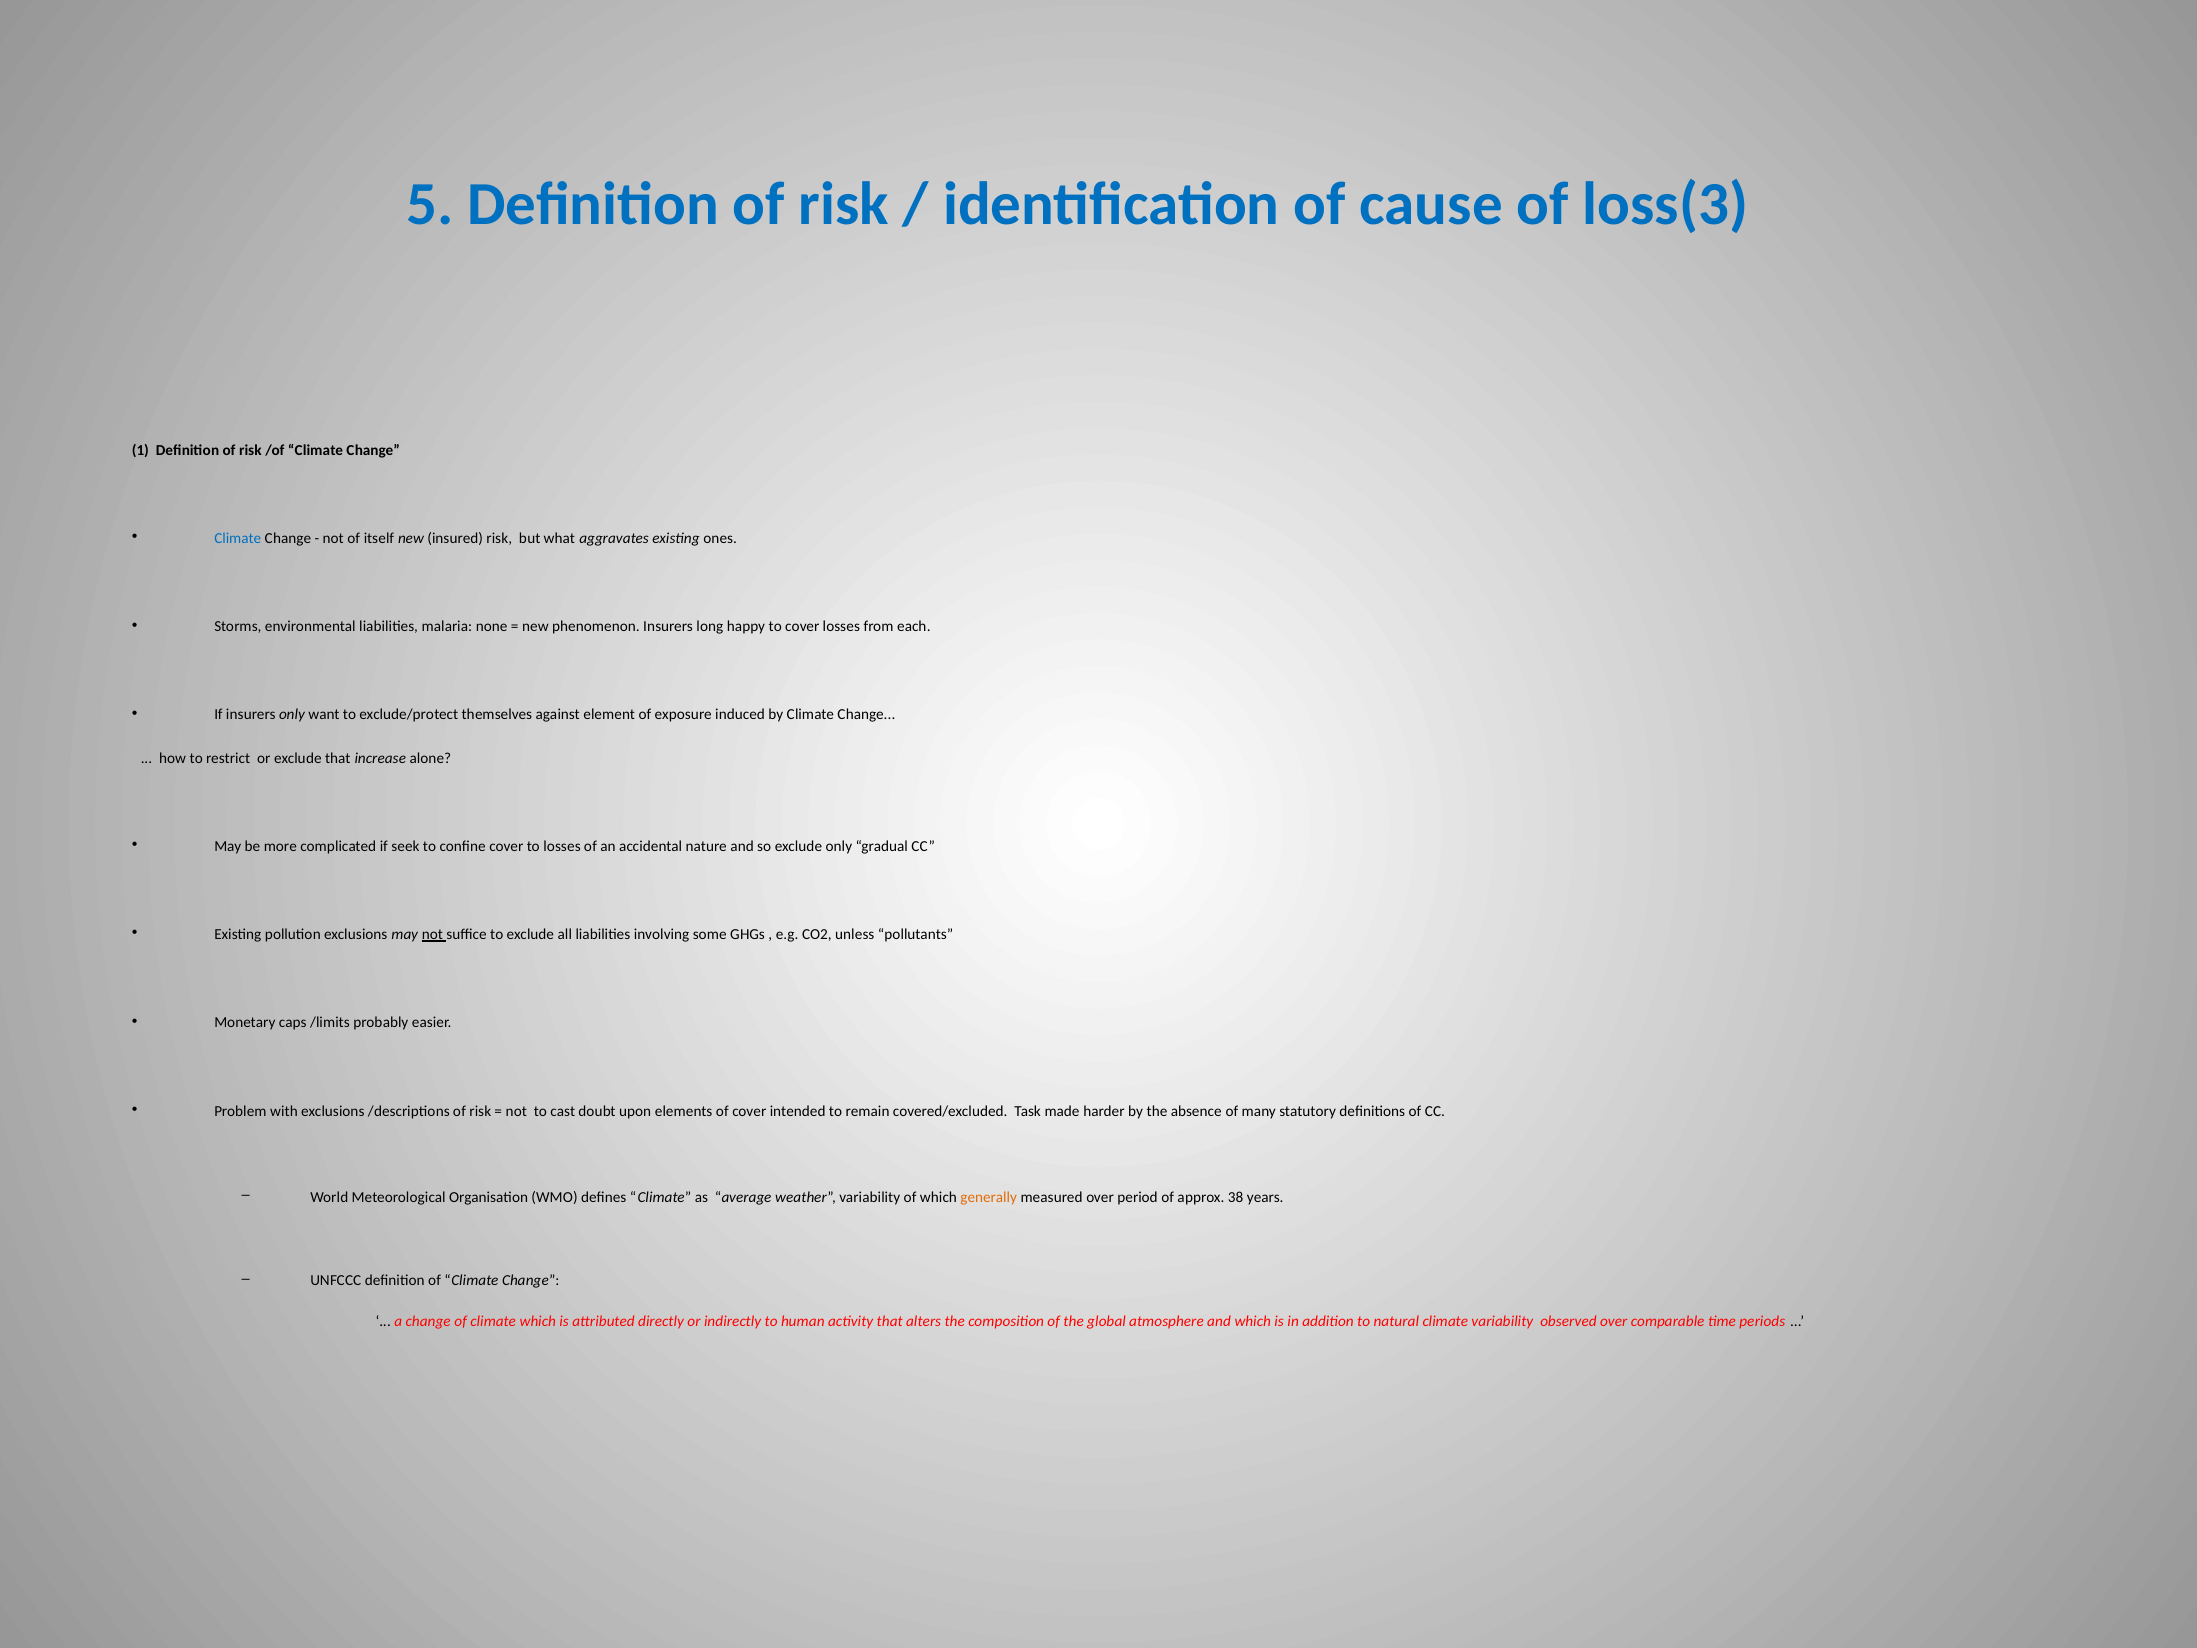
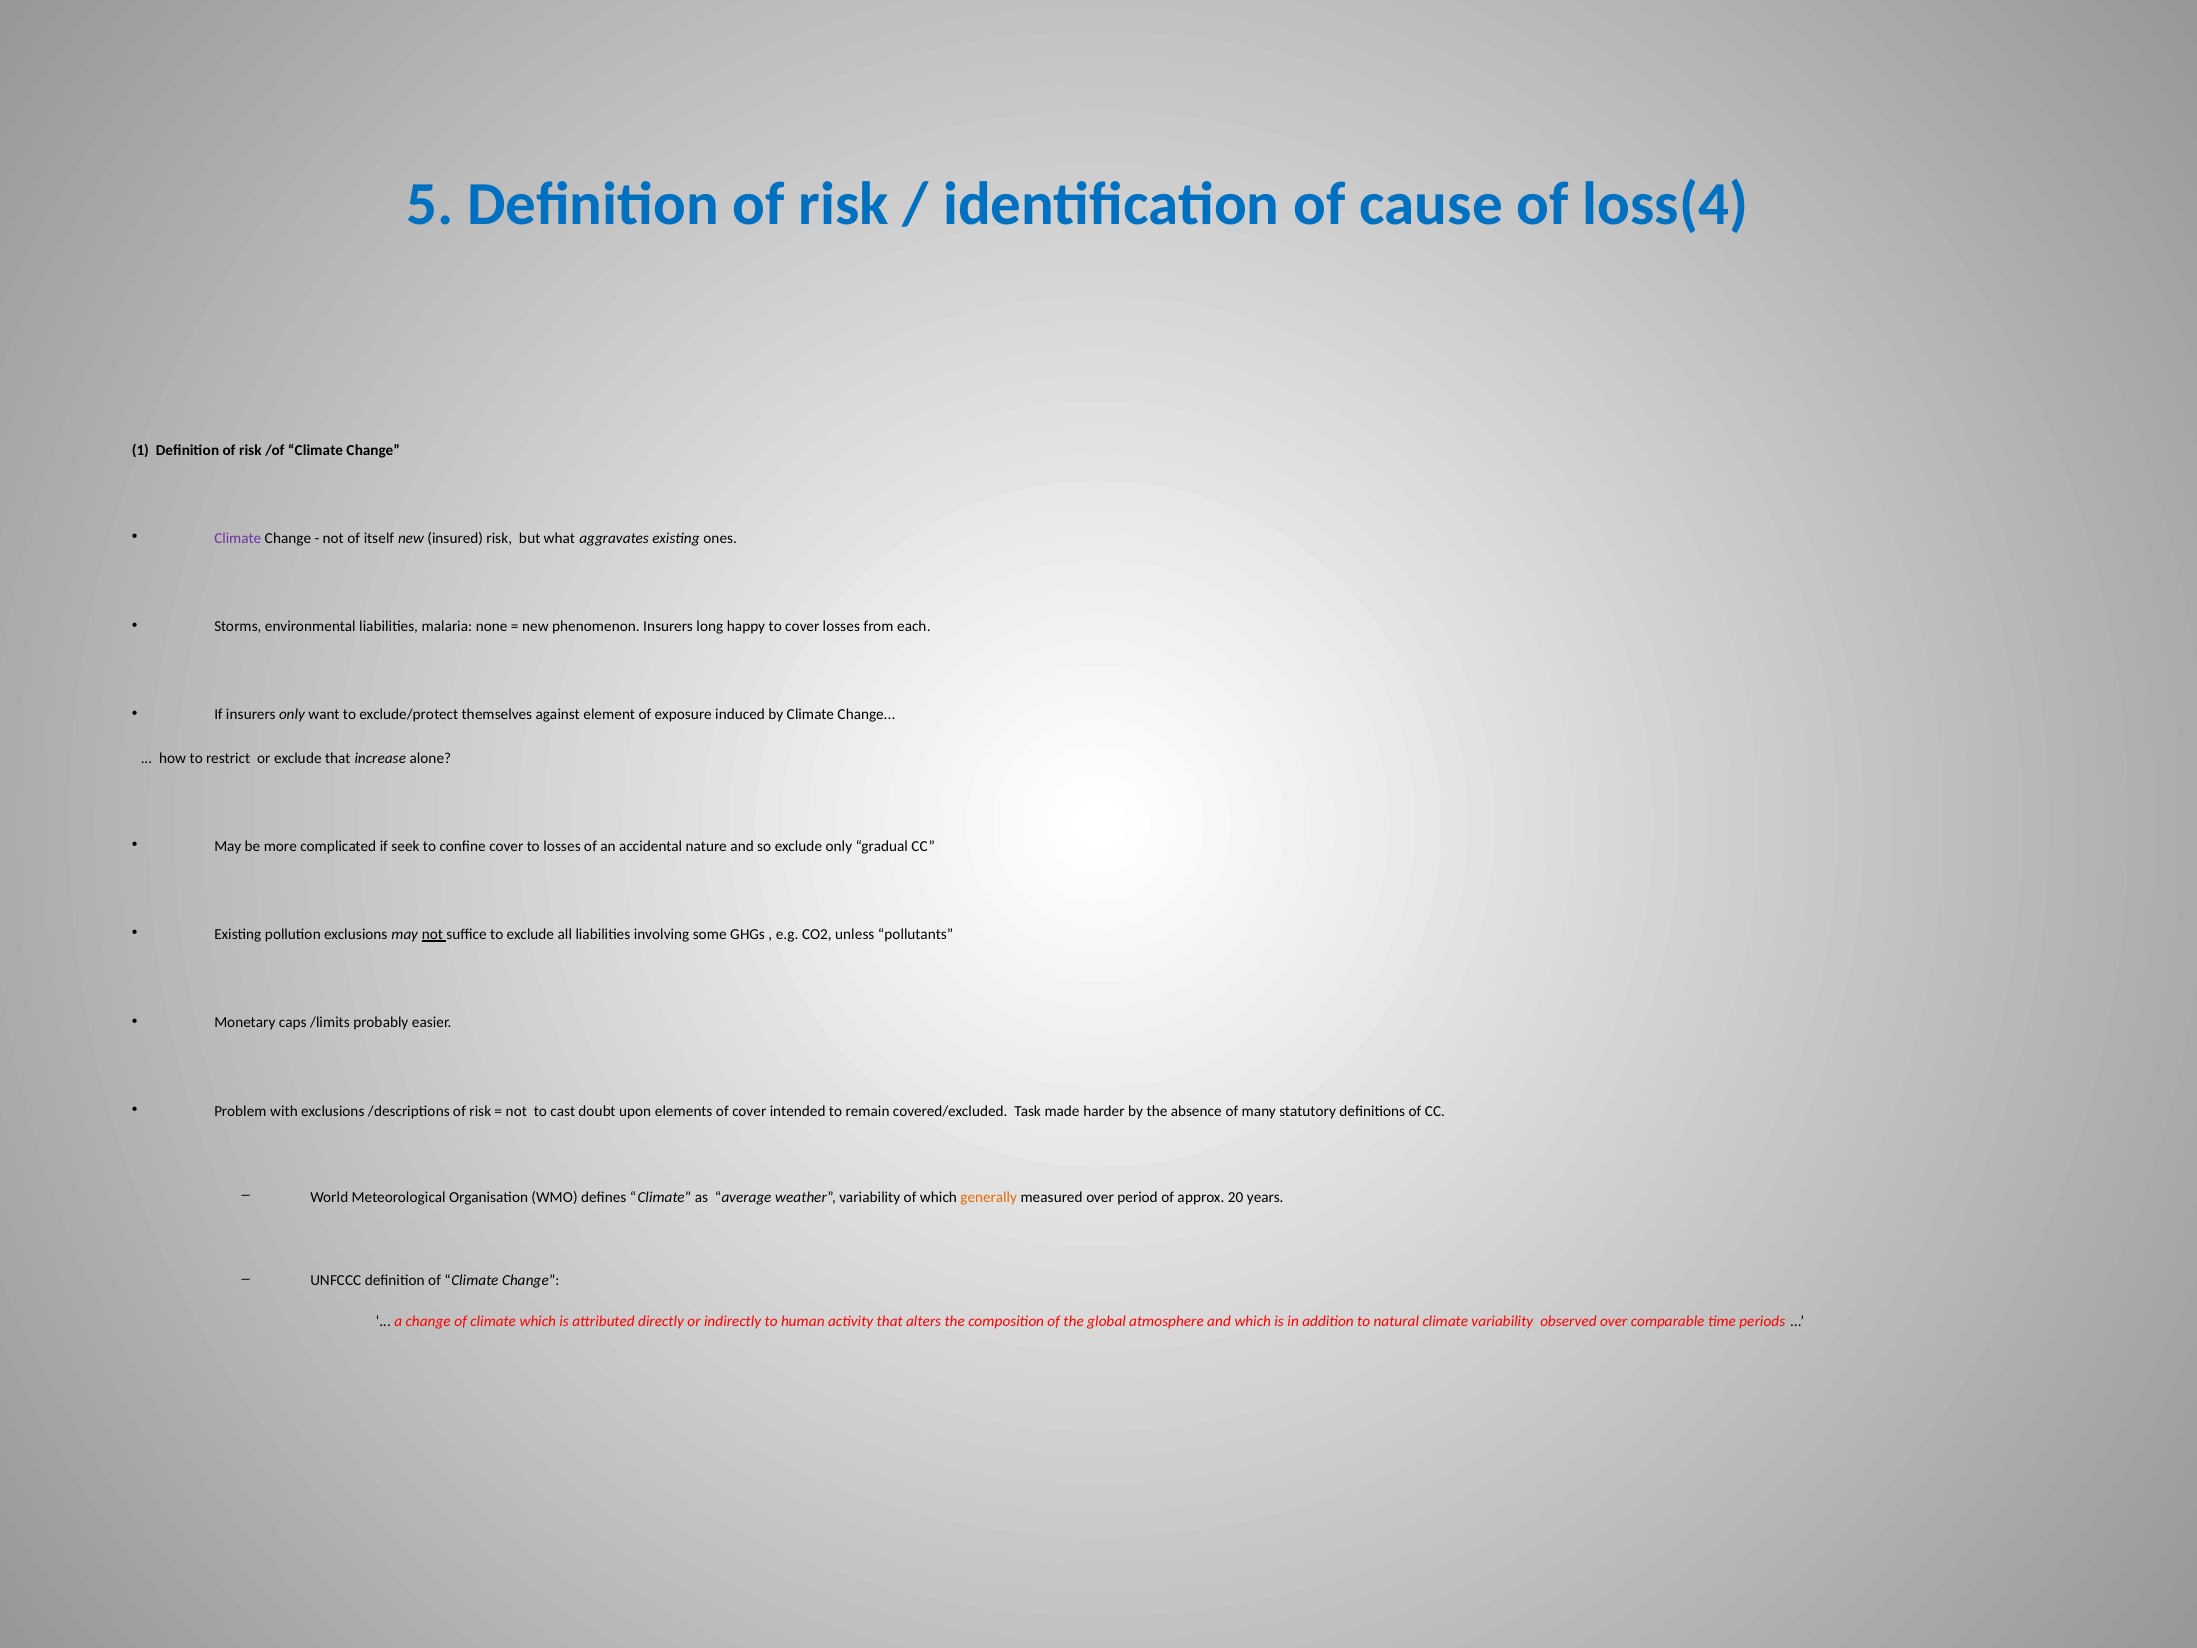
loss(3: loss(3 -> loss(4
Climate at (238, 538) colour: blue -> purple
38: 38 -> 20
